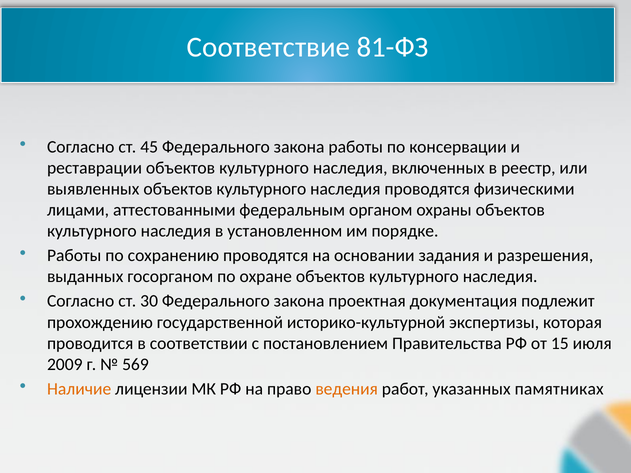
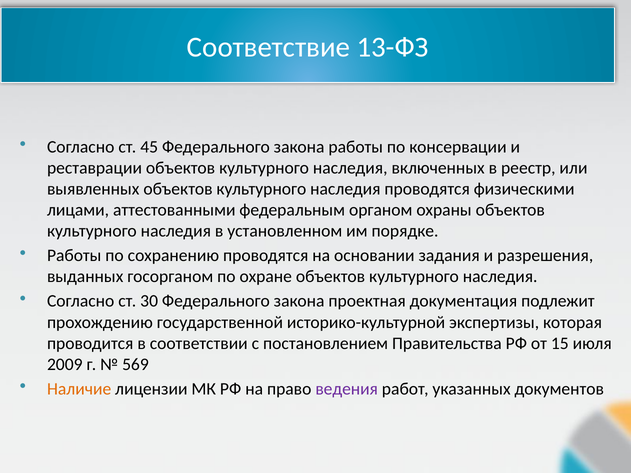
81-ФЗ: 81-ФЗ -> 13-ФЗ
ведения colour: orange -> purple
памятниках: памятниках -> документов
